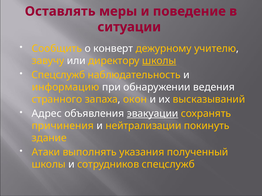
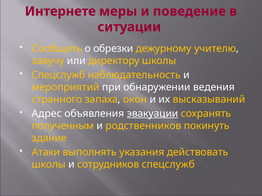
Оставлять: Оставлять -> Интернете
конверт: конверт -> обрезки
школы at (159, 61) underline: present -> none
информацию: информацию -> мероприятий
причинения: причинения -> полученным
нейтрализации: нейтрализации -> родственников
полученный: полученный -> действовать
